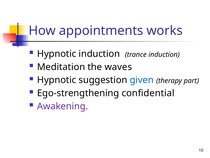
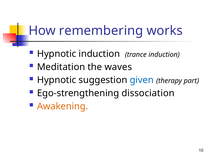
appointments: appointments -> remembering
confidential: confidential -> dissociation
Awakening colour: purple -> orange
